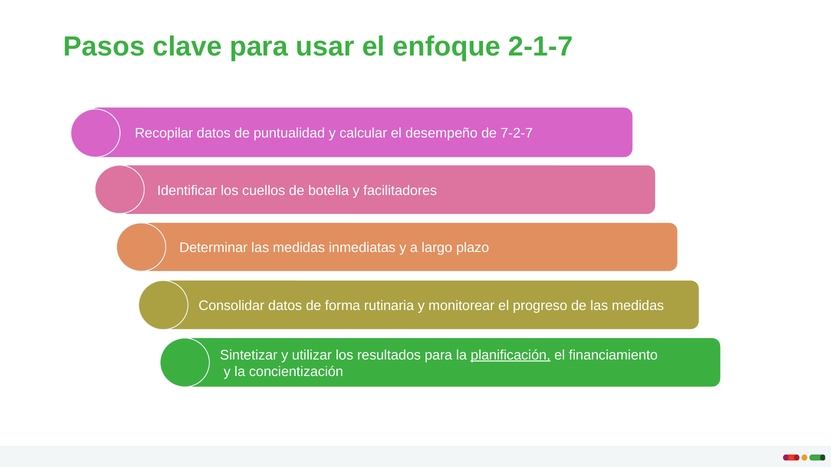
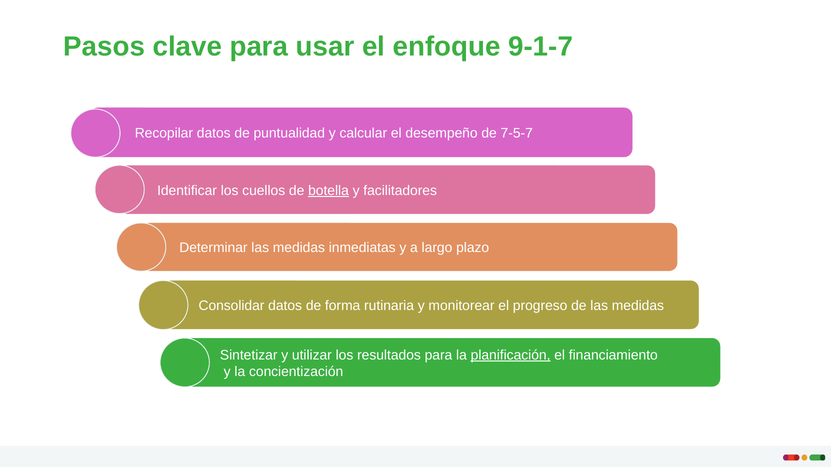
2-1-7: 2-1-7 -> 9-1-7
7-2-7: 7-2-7 -> 7-5-7
botella underline: none -> present
